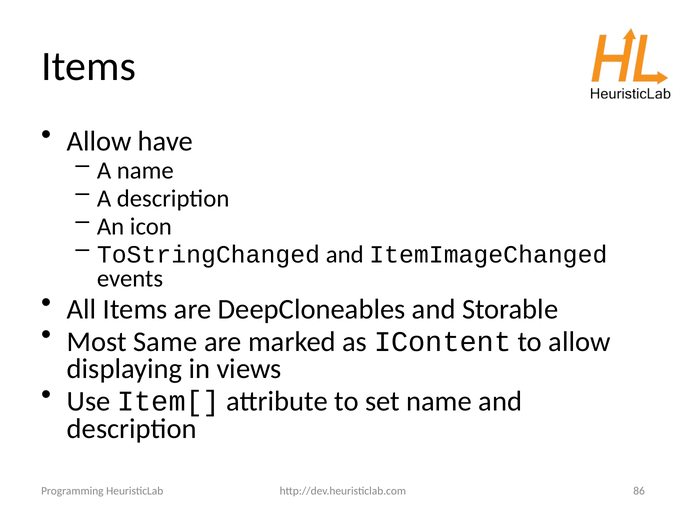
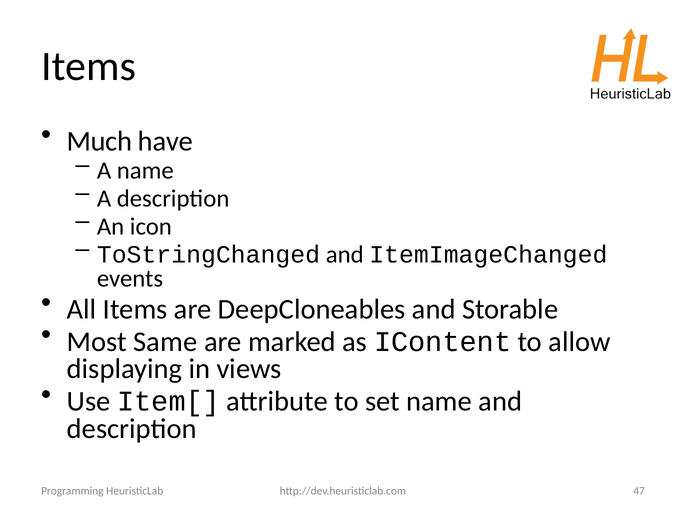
Allow at (99, 141): Allow -> Much
86: 86 -> 47
